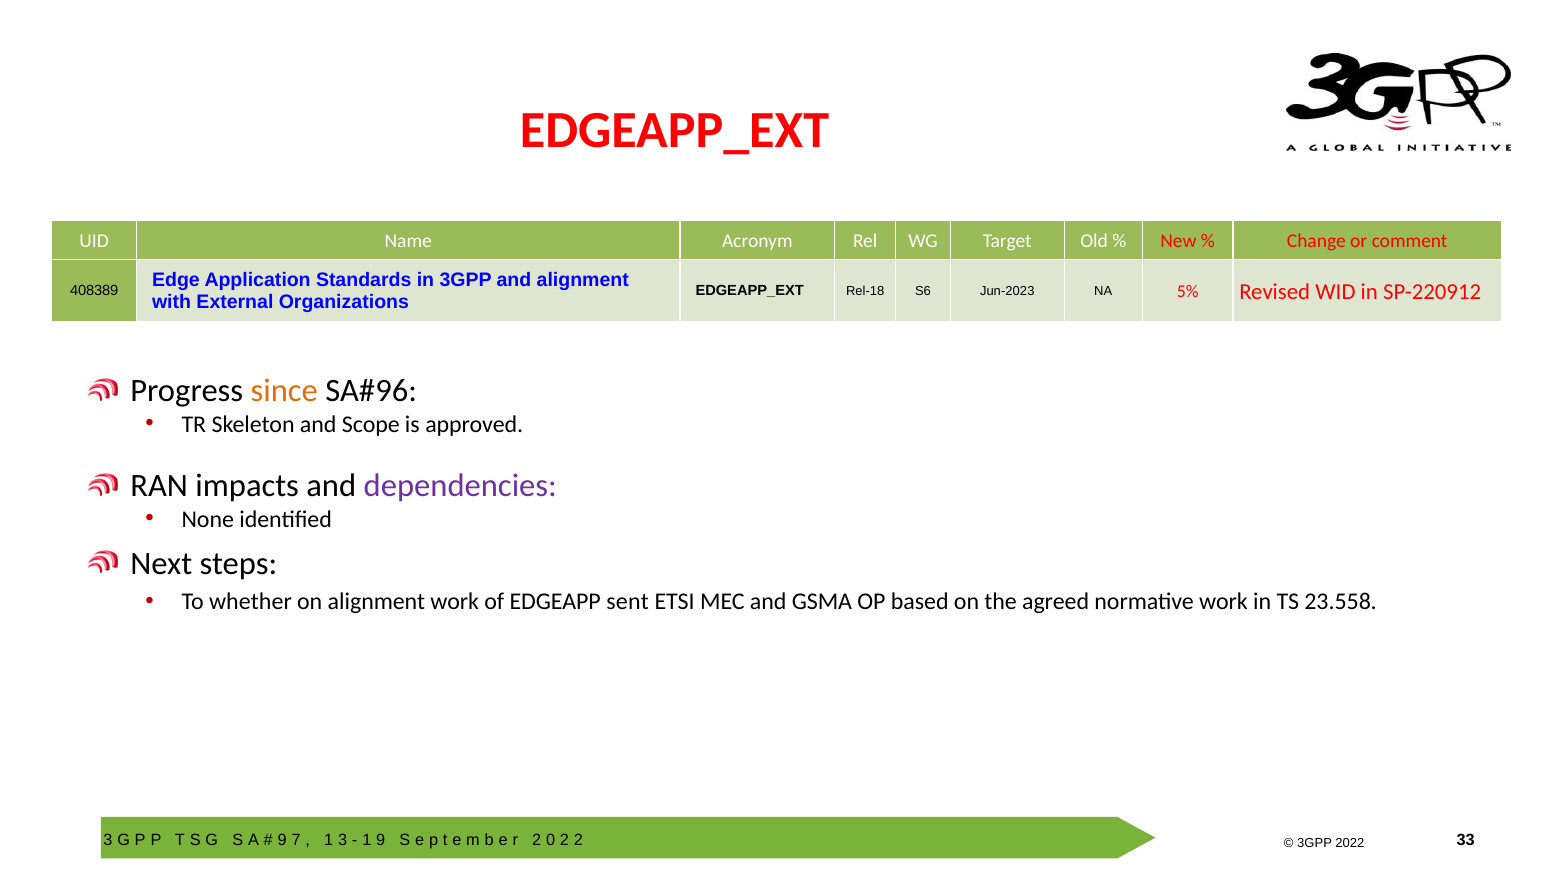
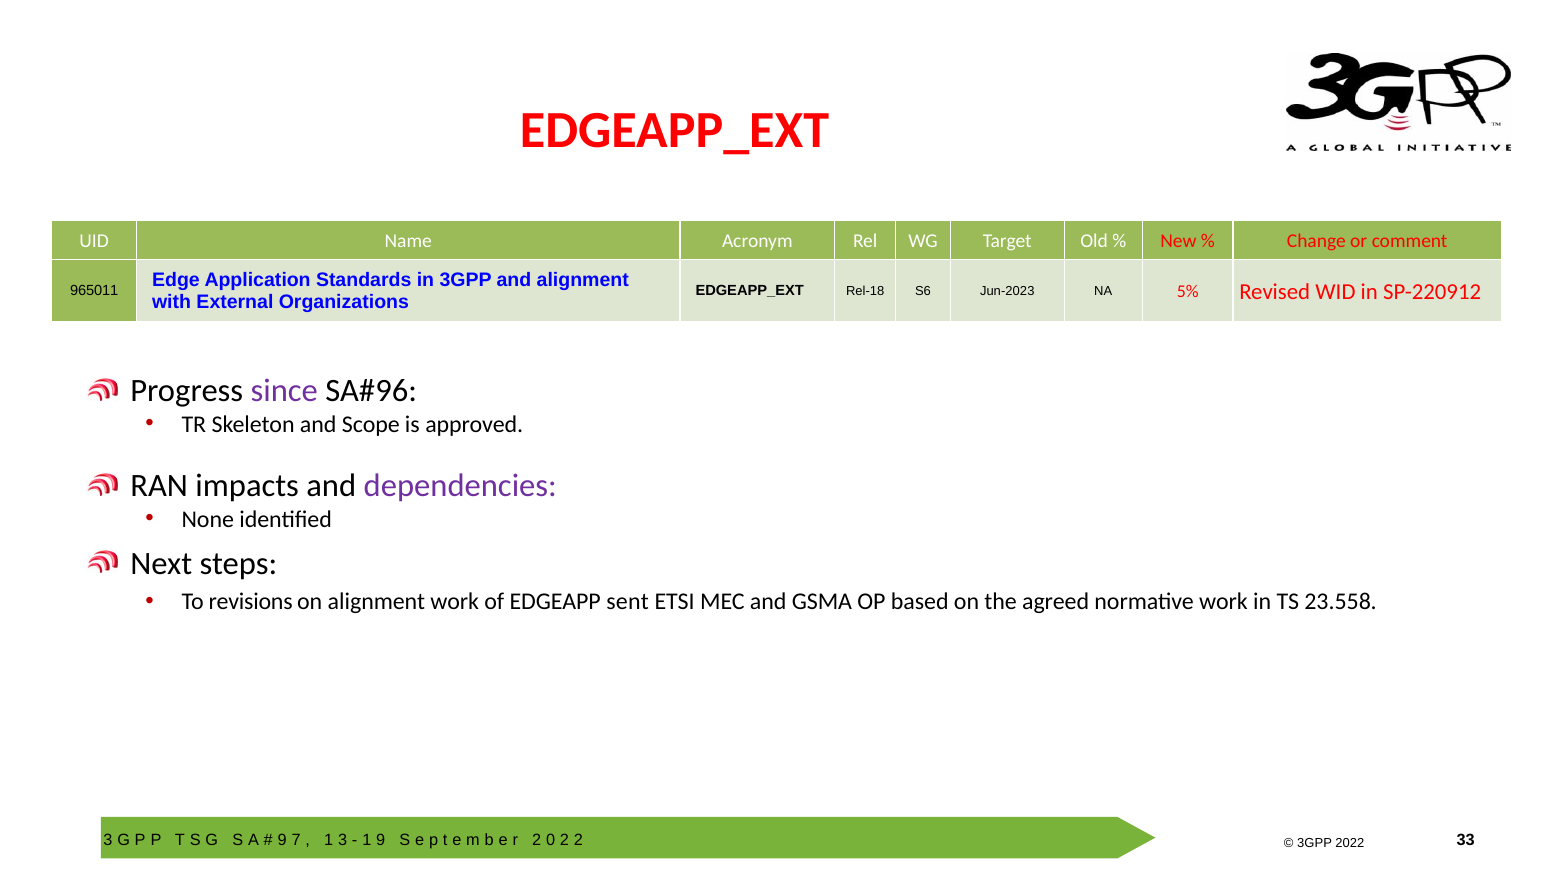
408389: 408389 -> 965011
since colour: orange -> purple
whether: whether -> revisions
